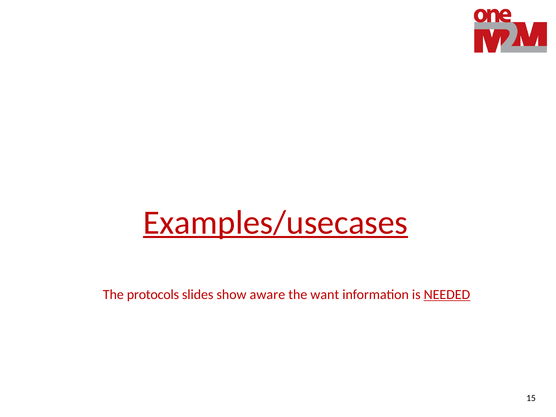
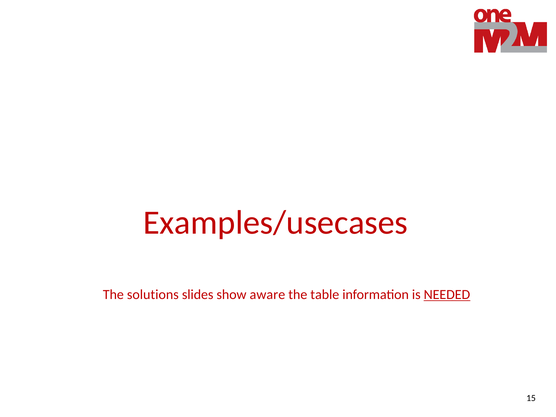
Examples/usecases underline: present -> none
protocols: protocols -> solutions
want: want -> table
